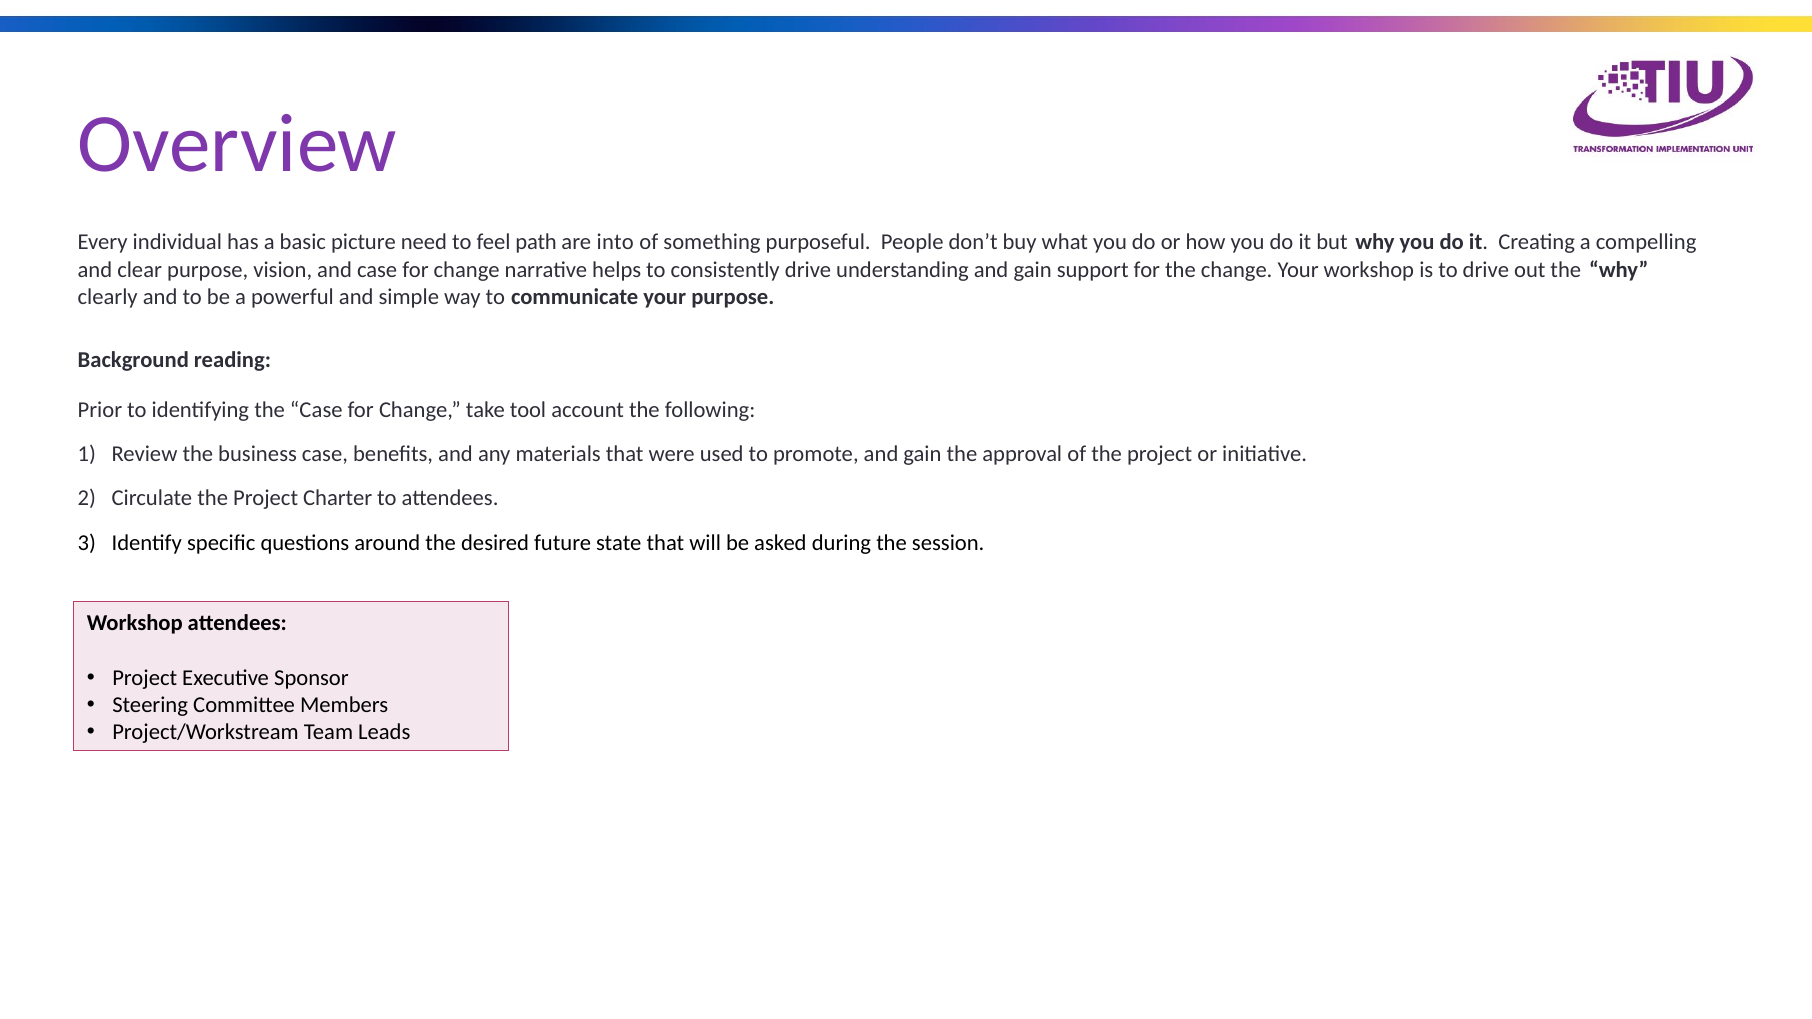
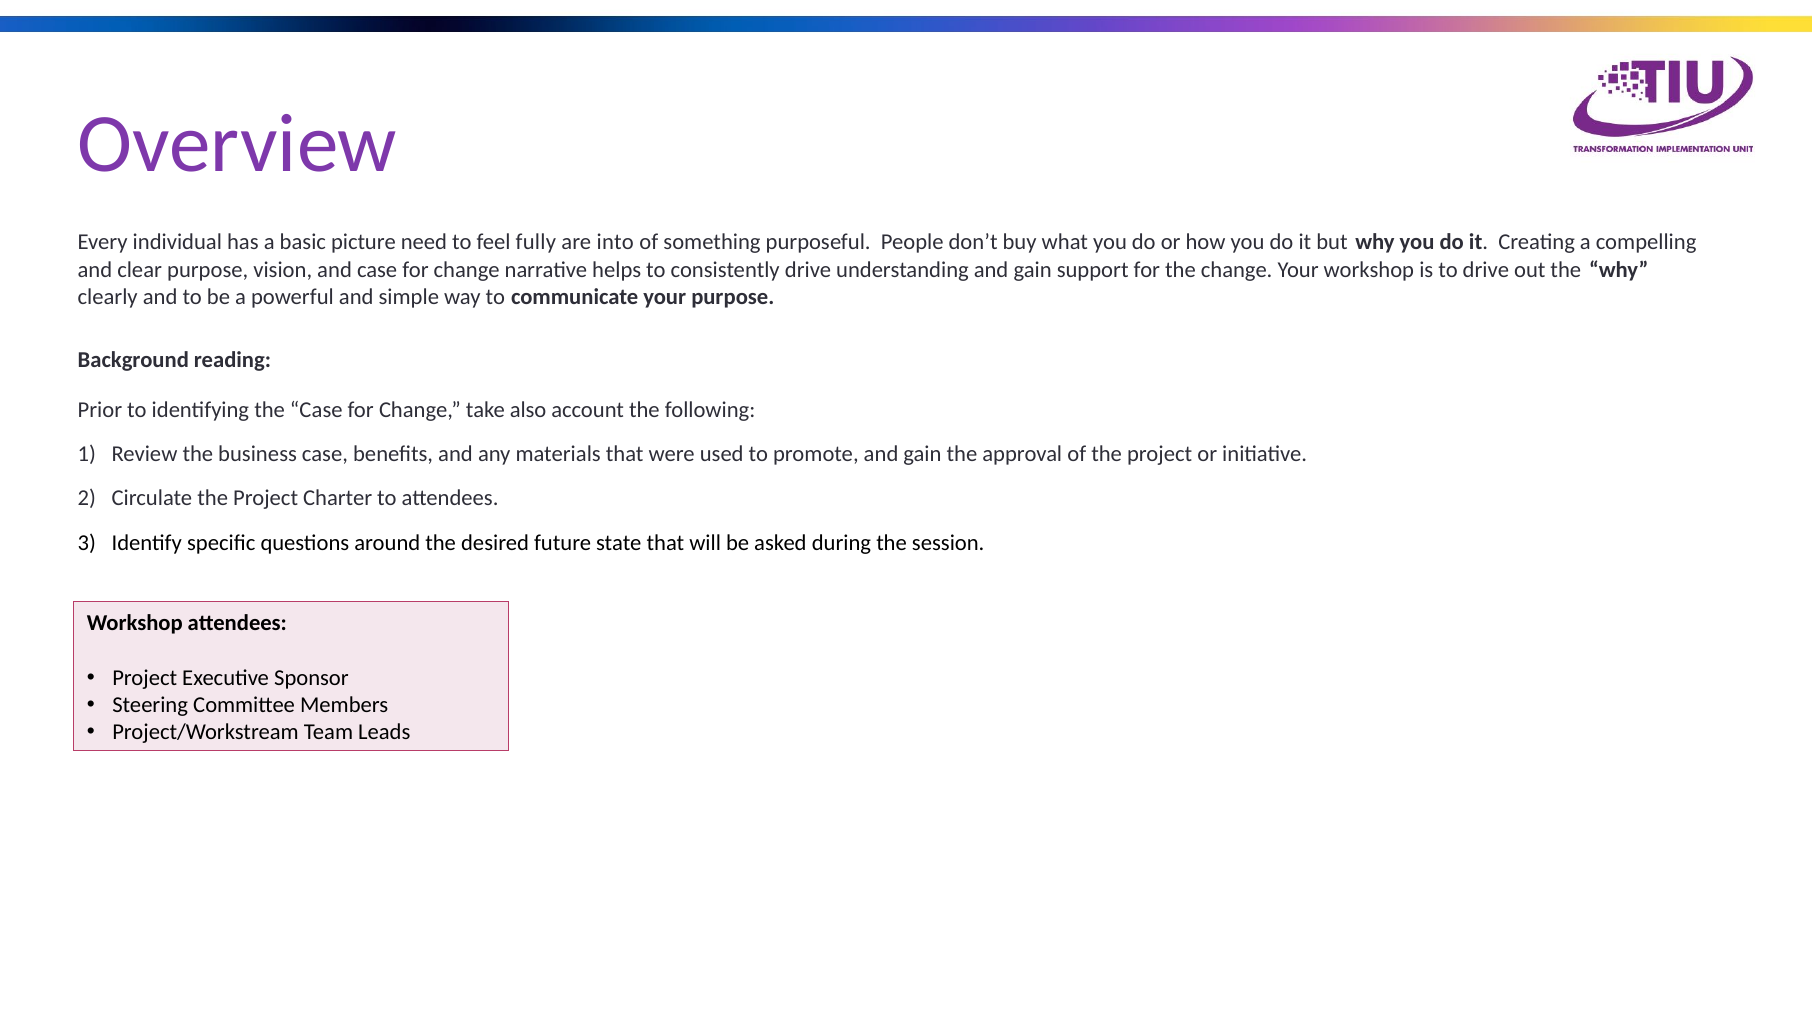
path: path -> fully
tool: tool -> also
